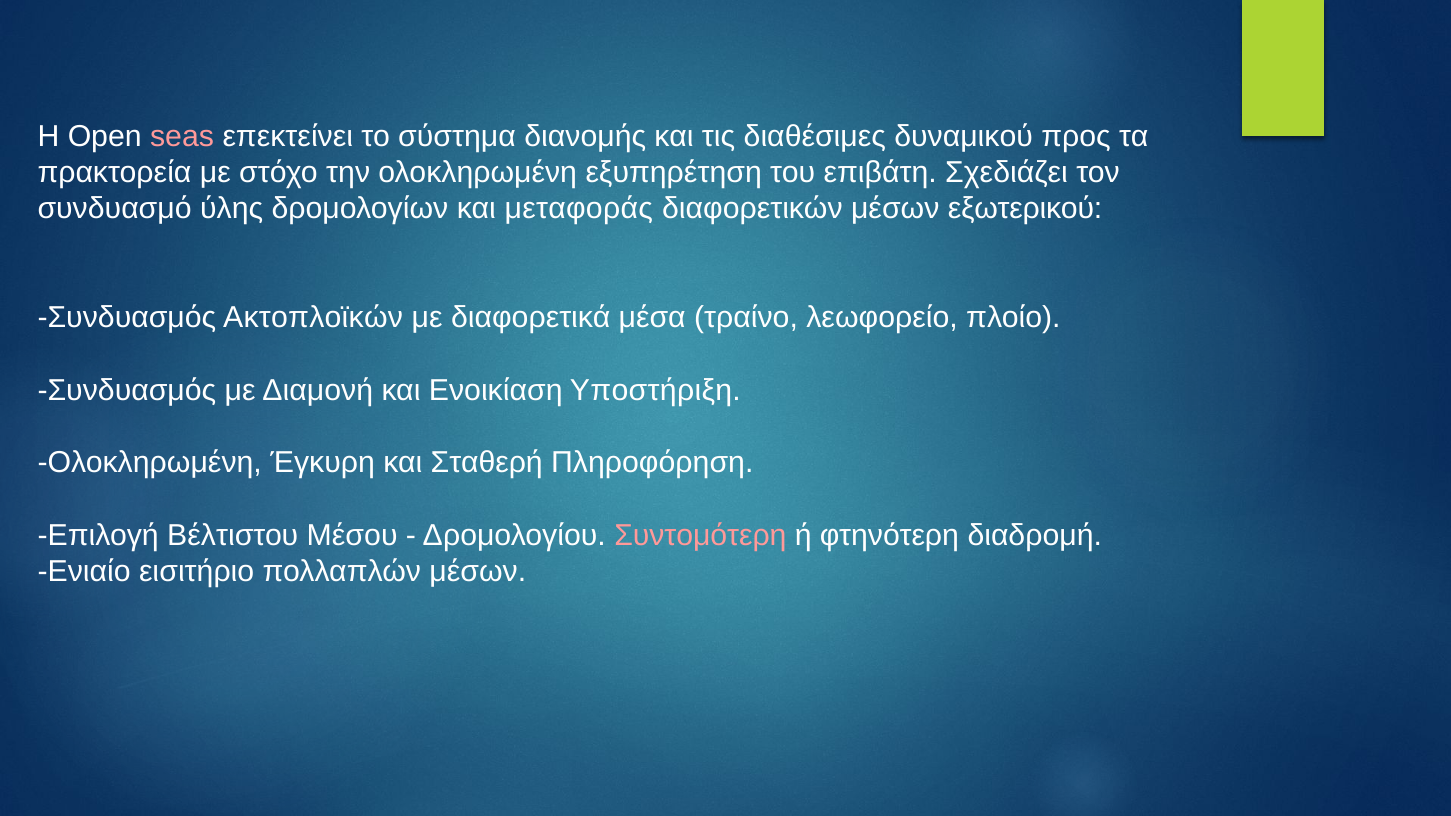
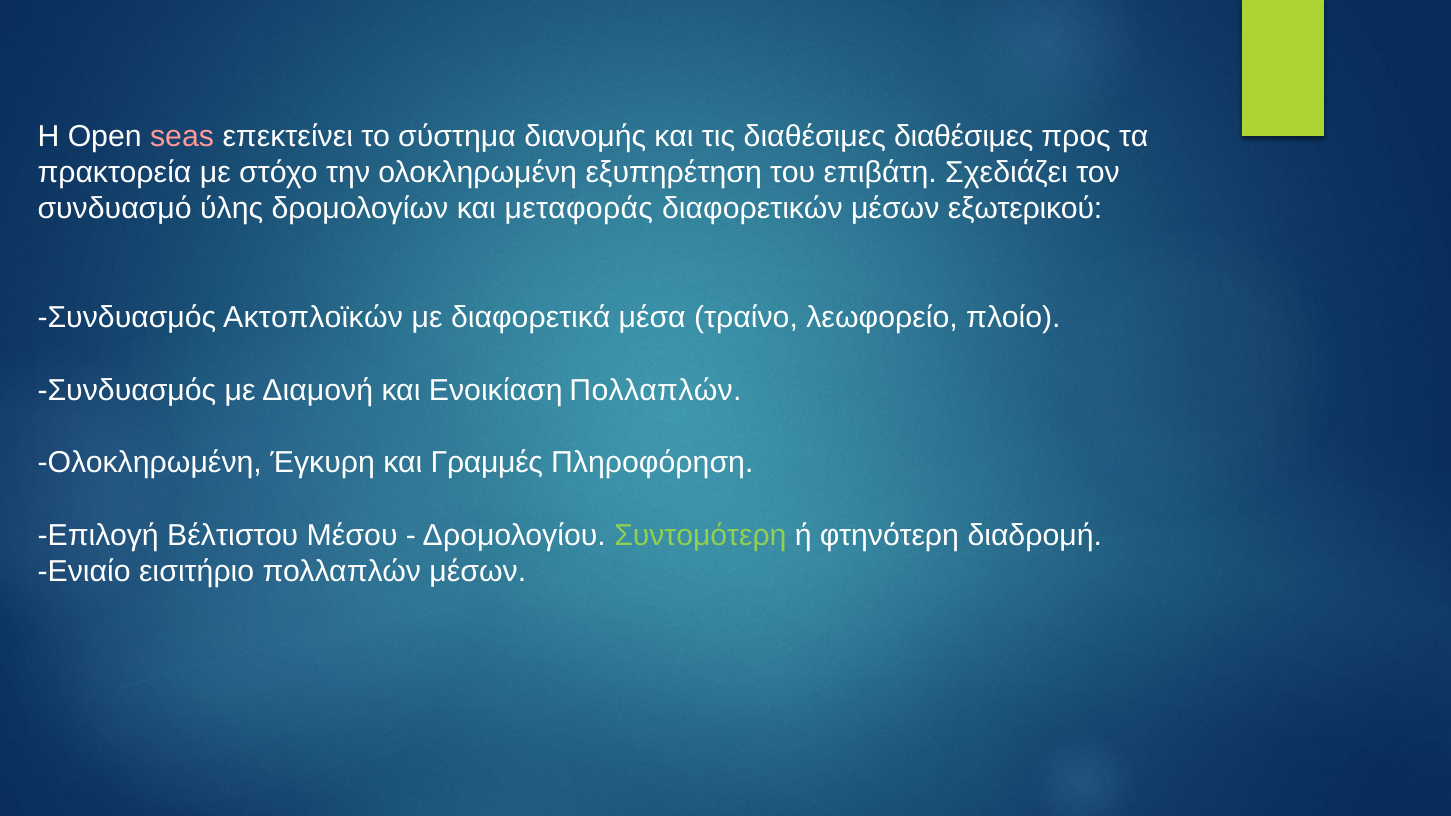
διαθέσιμες δυναμικού: δυναμικού -> διαθέσιμες
Ενοικίαση Υποστήριξη: Υποστήριξη -> Πολλαπλών
Σταθερή: Σταθερή -> Γραμμές
Συντομότερη colour: pink -> light green
